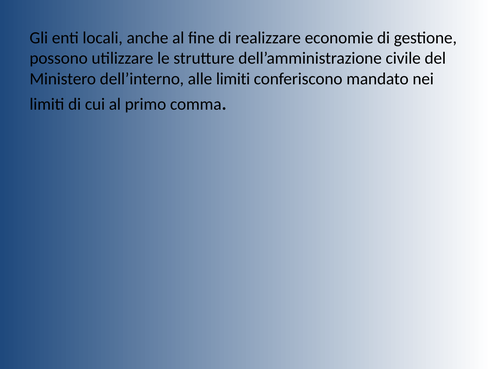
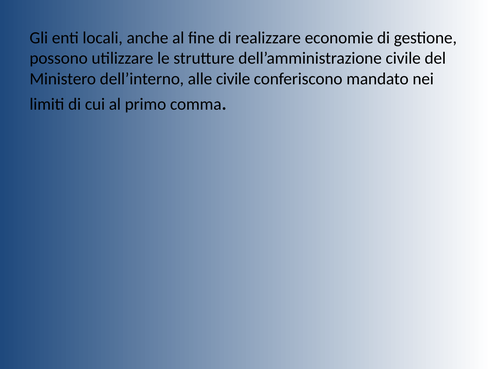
alle limiti: limiti -> civile
